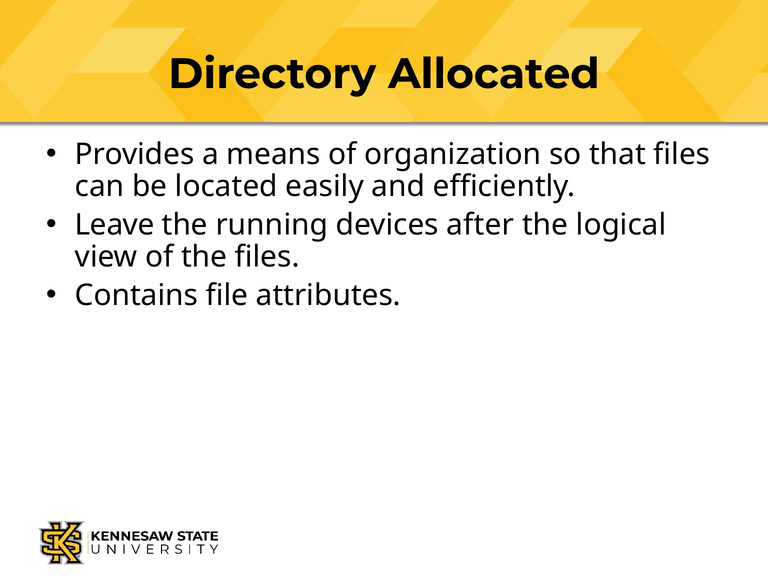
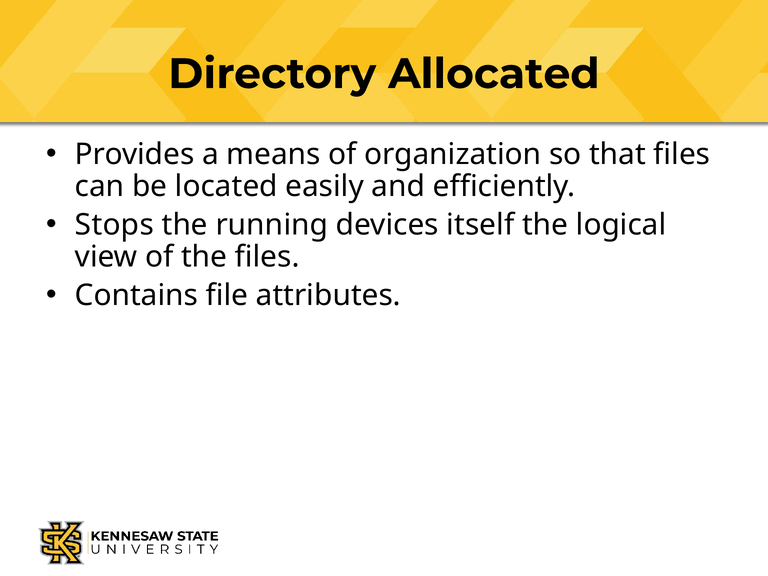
Leave: Leave -> Stops
after: after -> itself
